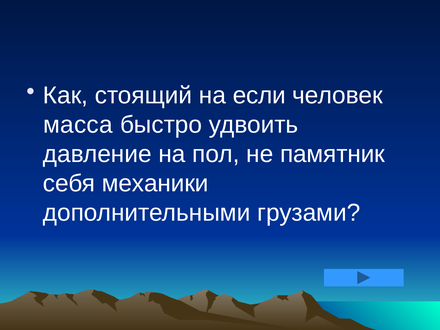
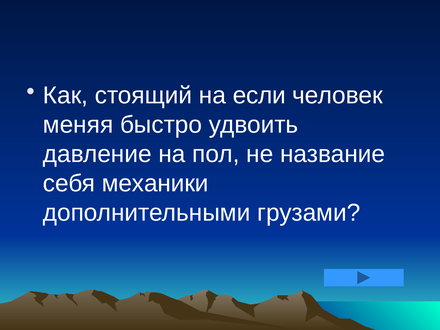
масса: масса -> меняя
памятник: памятник -> название
